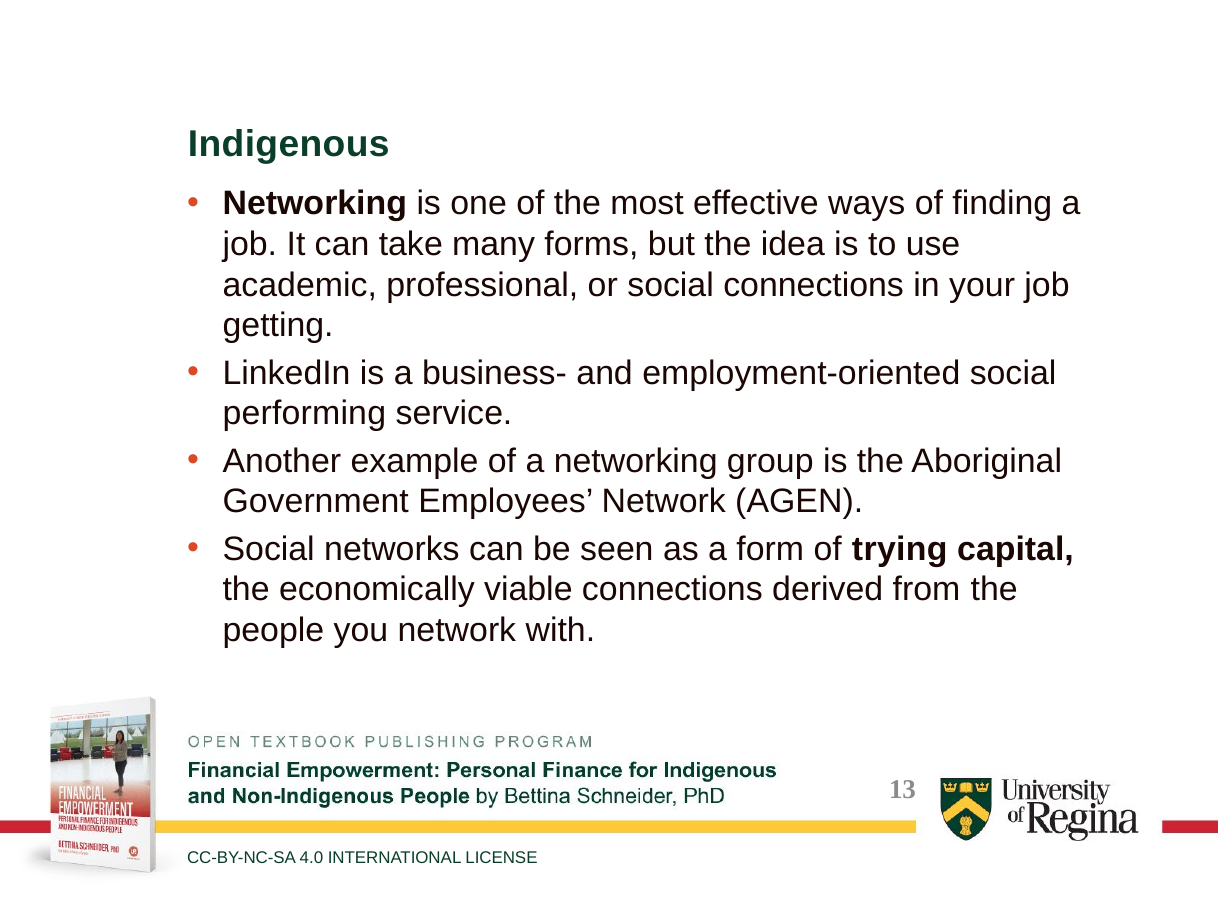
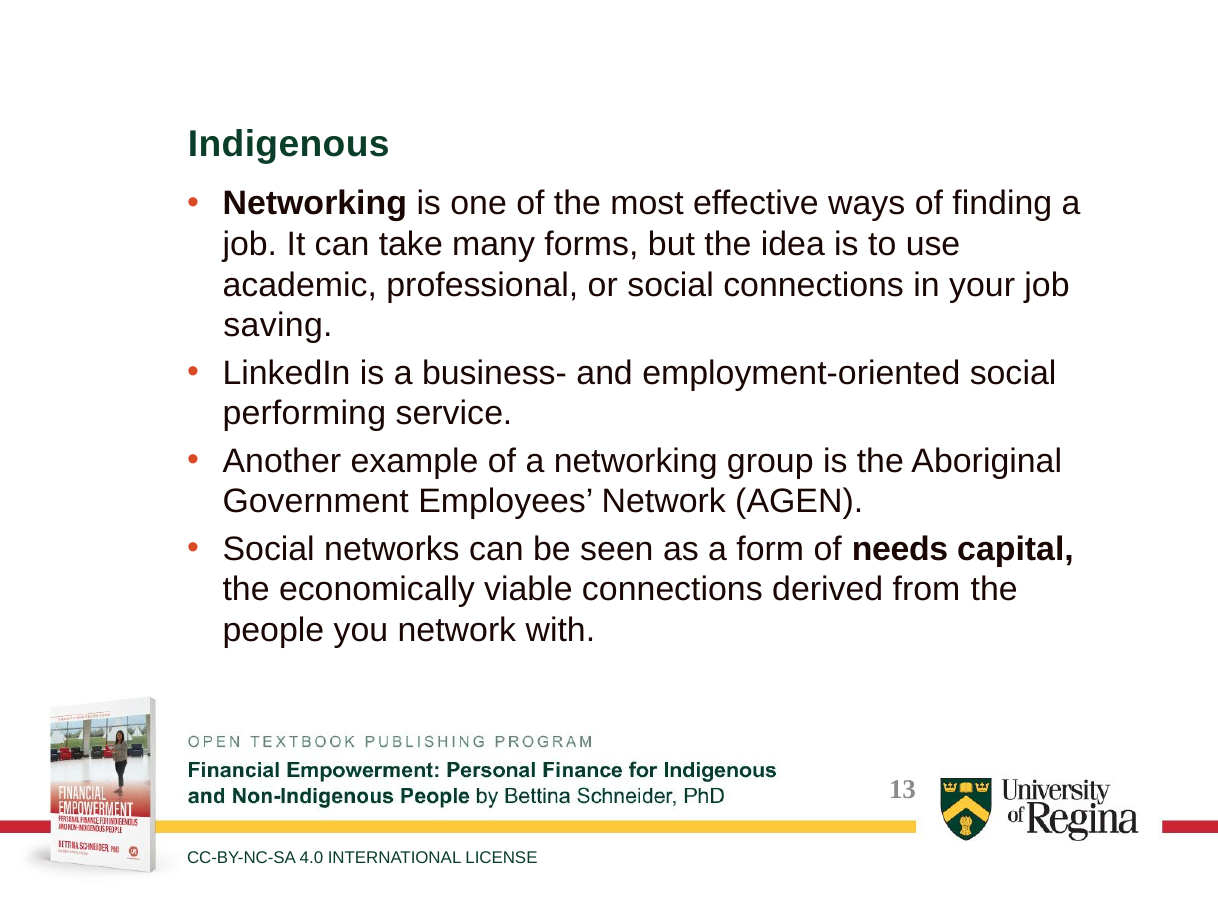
getting: getting -> saving
trying: trying -> needs
